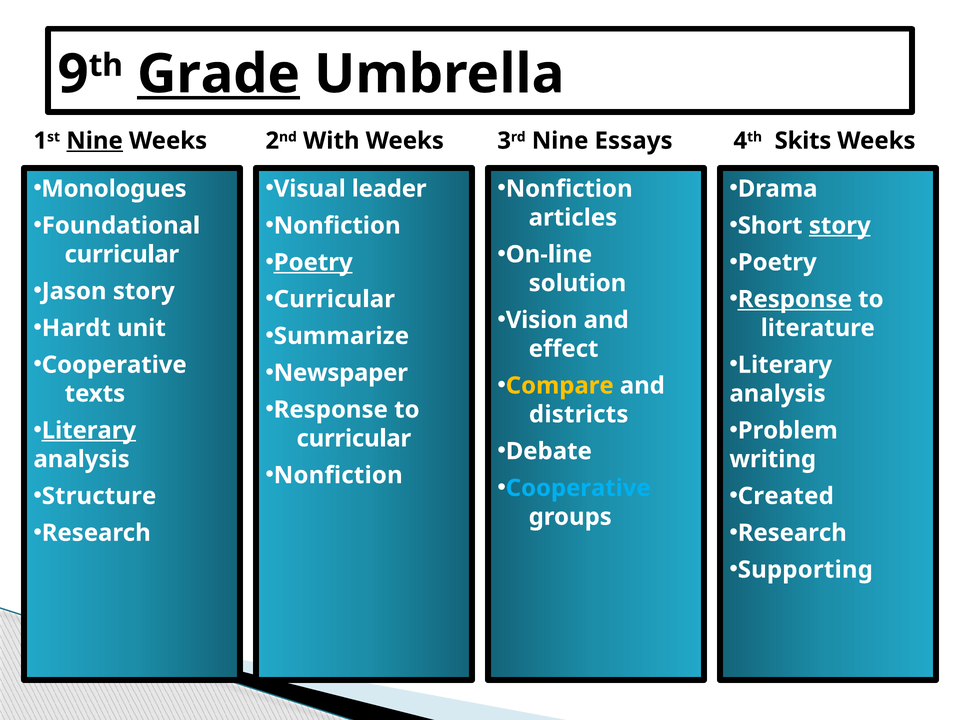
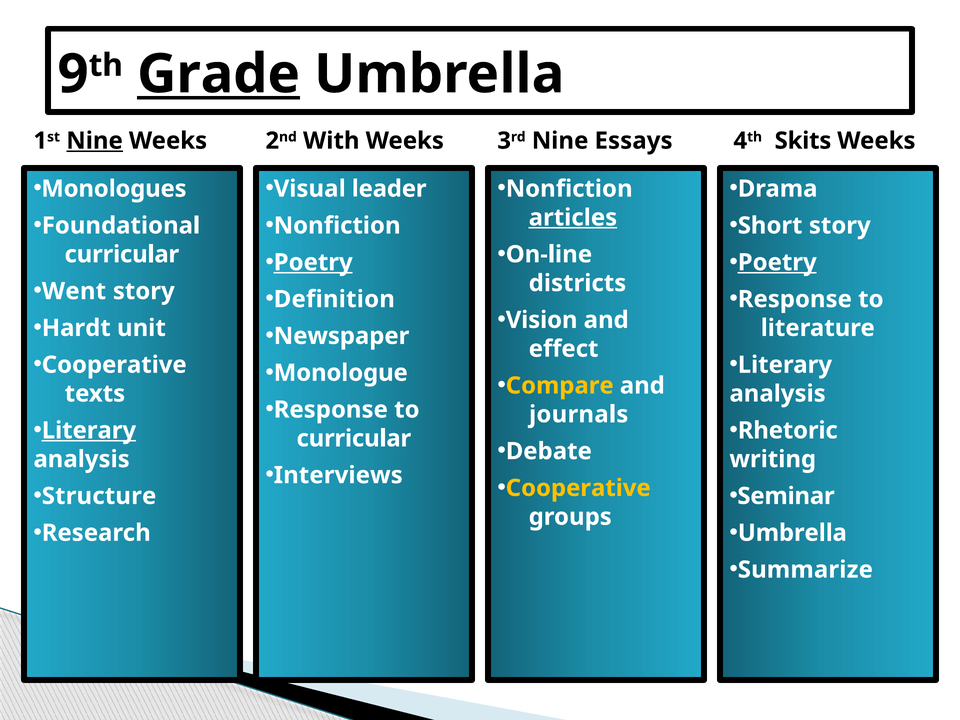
story at (840, 226) underline: present -> none
articles underline: none -> present
Poetry at (777, 262) underline: none -> present
Jason: Jason -> Went
solution: solution -> districts
Curricular at (334, 299): Curricular -> Definition
Response at (795, 299) underline: present -> none
Summarize: Summarize -> Newspaper
Newspaper: Newspaper -> Monologue
districts: districts -> journals
Problem: Problem -> Rhetoric
Nonfiction at (338, 475): Nonfiction -> Interviews
Cooperative at (578, 488) colour: light blue -> yellow
Created: Created -> Seminar
Research at (792, 533): Research -> Umbrella
Supporting: Supporting -> Summarize
